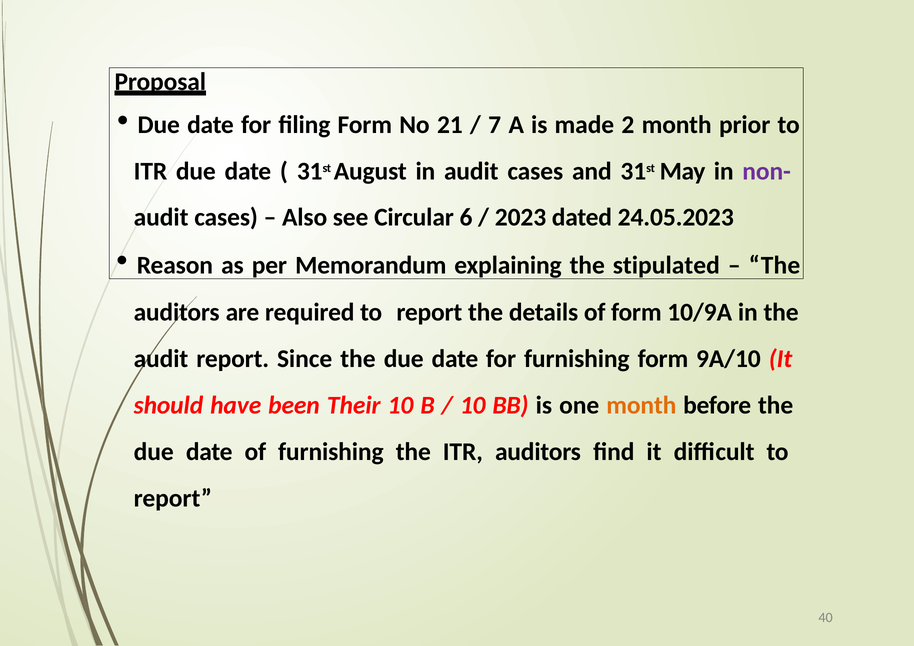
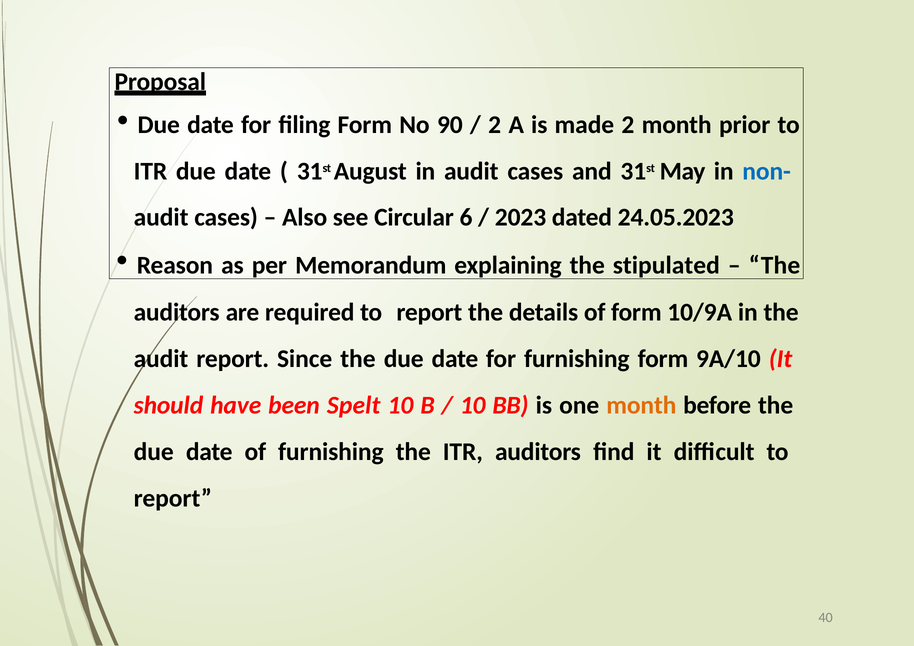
21: 21 -> 90
7 at (495, 125): 7 -> 2
non- colour: purple -> blue
Their: Their -> Spelt
